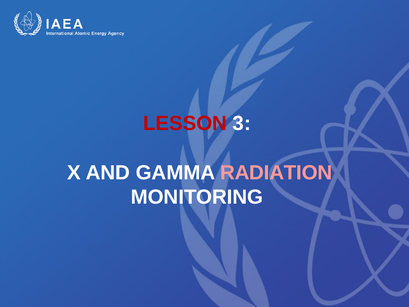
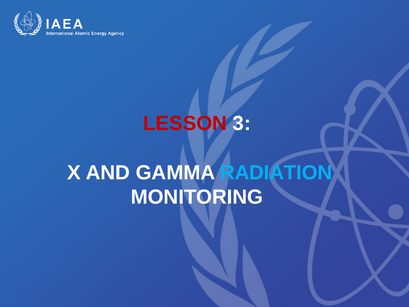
RADIATION colour: pink -> light blue
